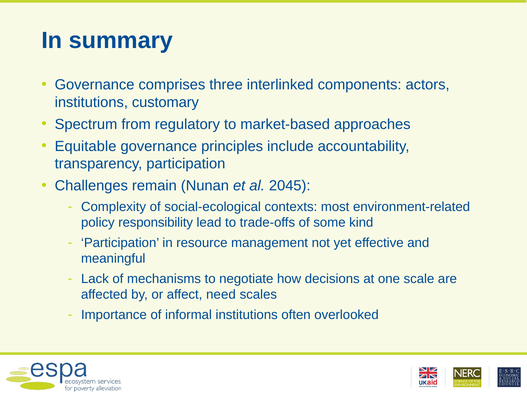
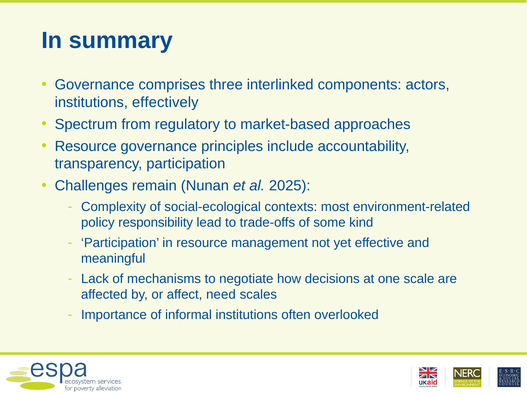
customary: customary -> effectively
Equitable at (86, 146): Equitable -> Resource
2045: 2045 -> 2025
